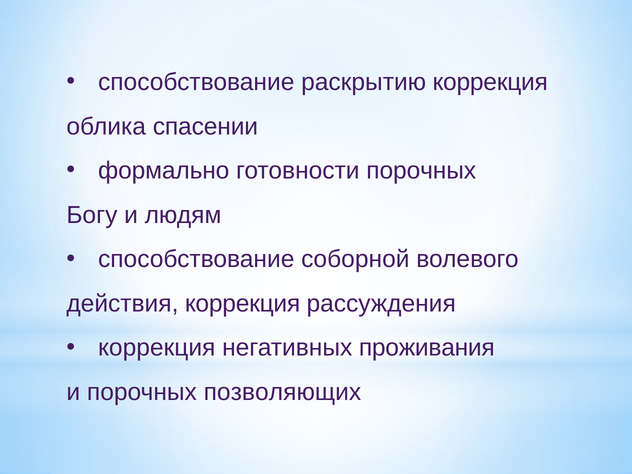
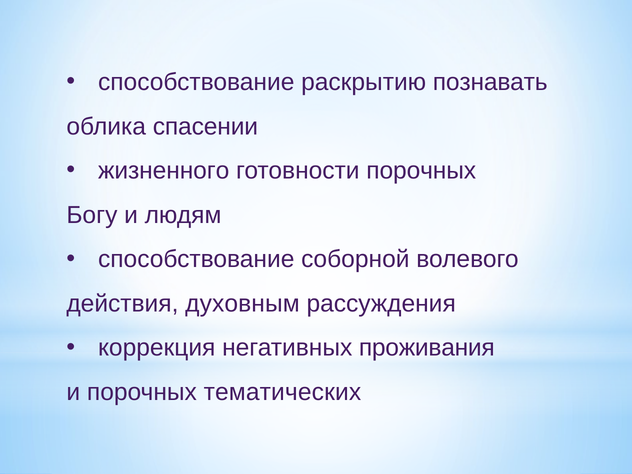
раскрытию коррекция: коррекция -> познавать
формально: формально -> жизненного
действия коррекция: коррекция -> духовным
позволяющих: позволяющих -> тематических
